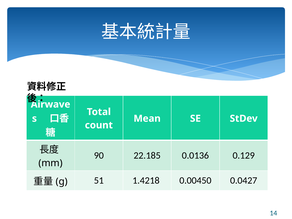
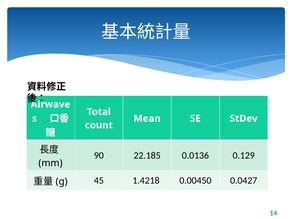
51: 51 -> 45
